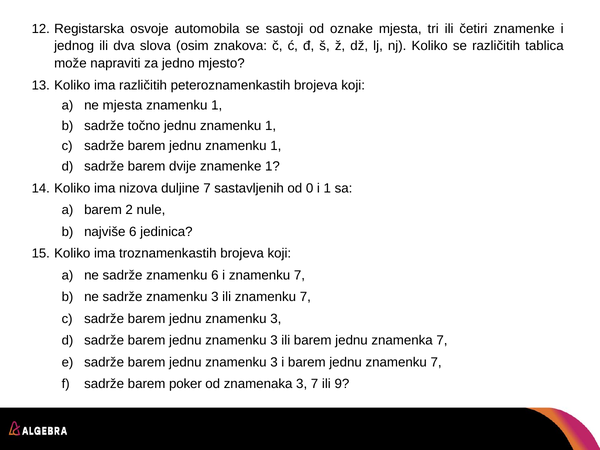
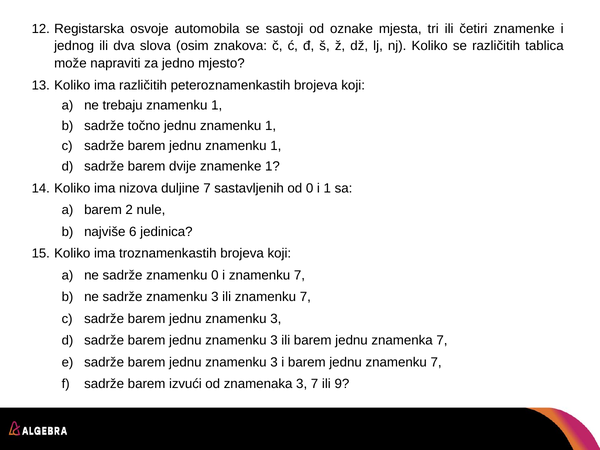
ne mjesta: mjesta -> trebaju
znamenku 6: 6 -> 0
poker: poker -> izvući
